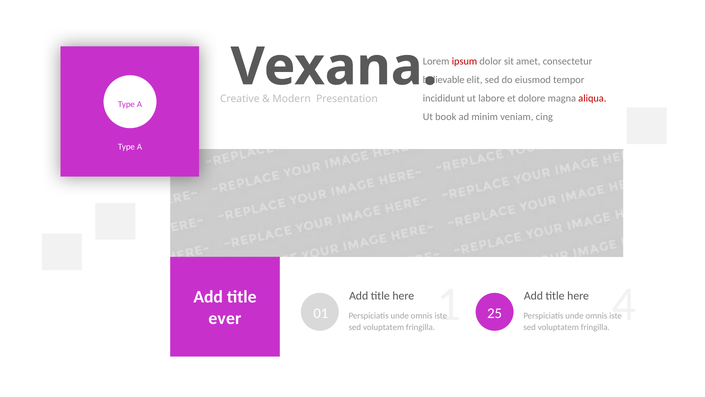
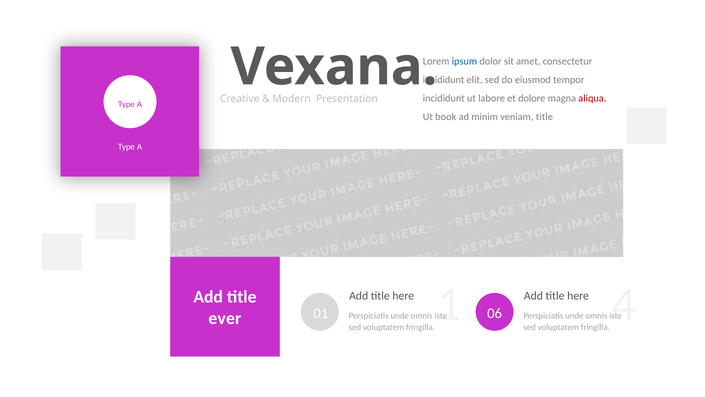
ipsum colour: red -> blue
believable at (444, 80): believable -> incididunt
veniam cing: cing -> title
25: 25 -> 06
